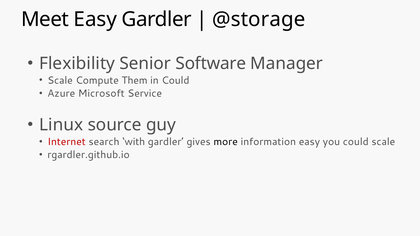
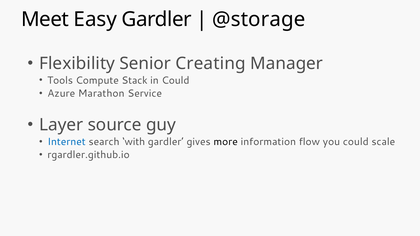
Software: Software -> Creating
Scale at (60, 80): Scale -> Tools
Them: Them -> Stack
Microsoft: Microsoft -> Marathon
Linux: Linux -> Layer
Internet colour: red -> blue
information easy: easy -> flow
